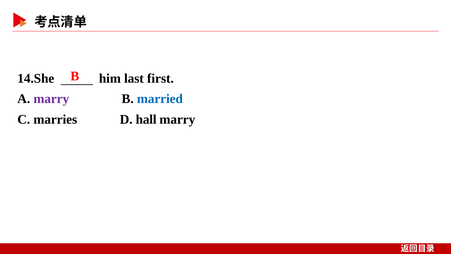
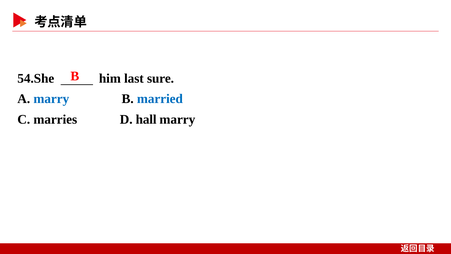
14.She: 14.She -> 54.She
first: first -> sure
marry at (51, 99) colour: purple -> blue
